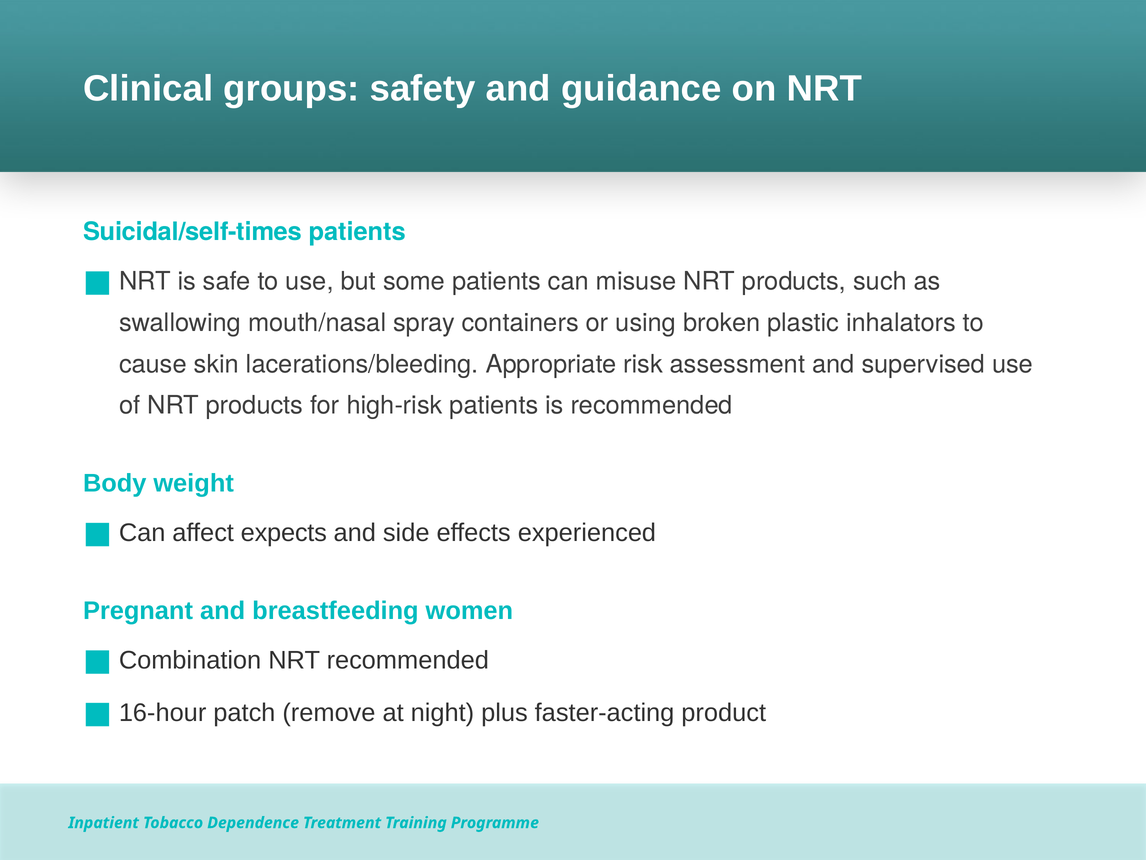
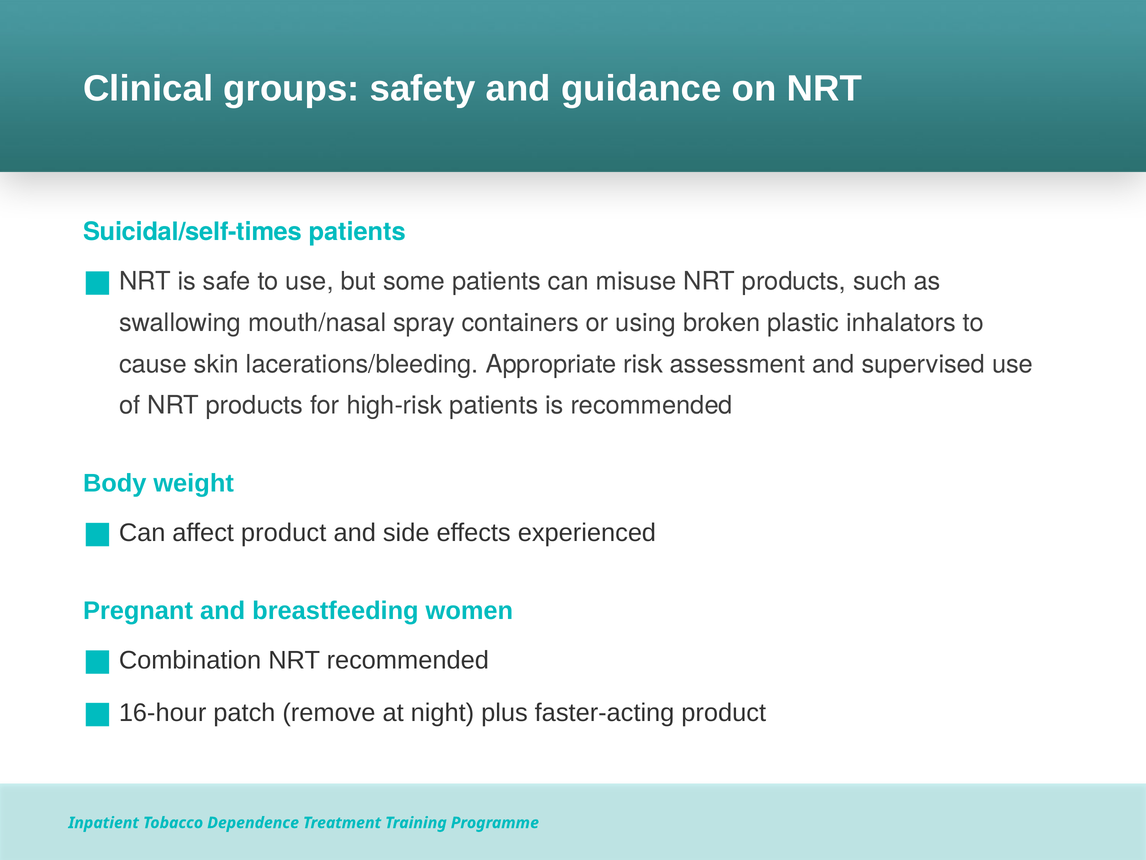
affect expects: expects -> product
